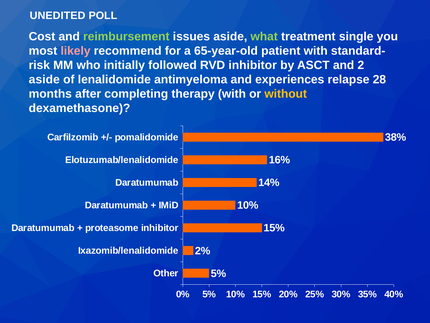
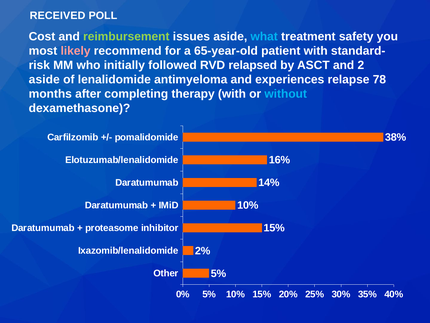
UNEDITED: UNEDITED -> RECEIVED
what colour: light green -> light blue
single: single -> safety
RVD inhibitor: inhibitor -> relapsed
28: 28 -> 78
without colour: yellow -> light blue
